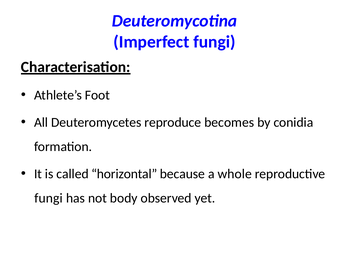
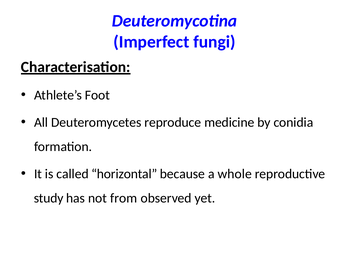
becomes: becomes -> medicine
fungi at (48, 198): fungi -> study
body: body -> from
